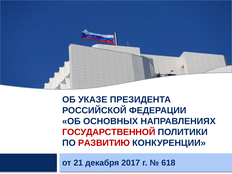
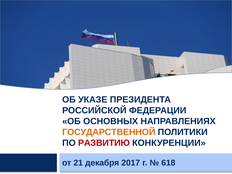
ГОСУДАРСТВЕННОЙ colour: red -> orange
